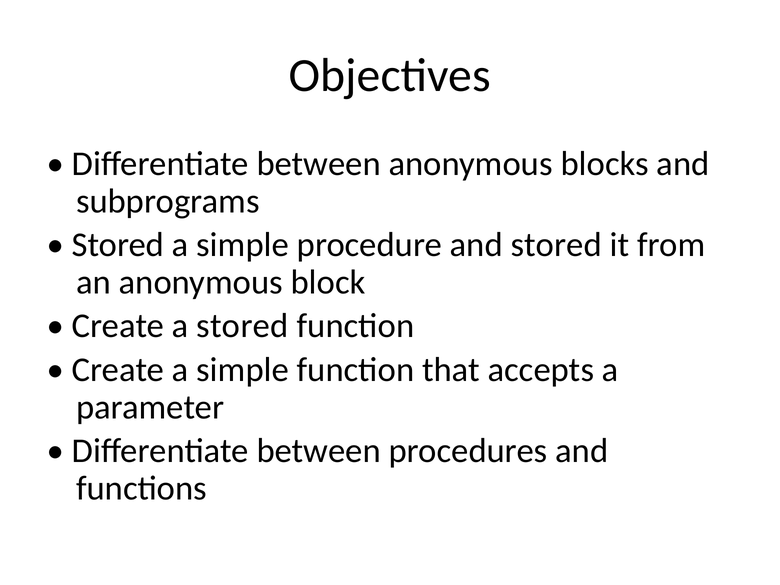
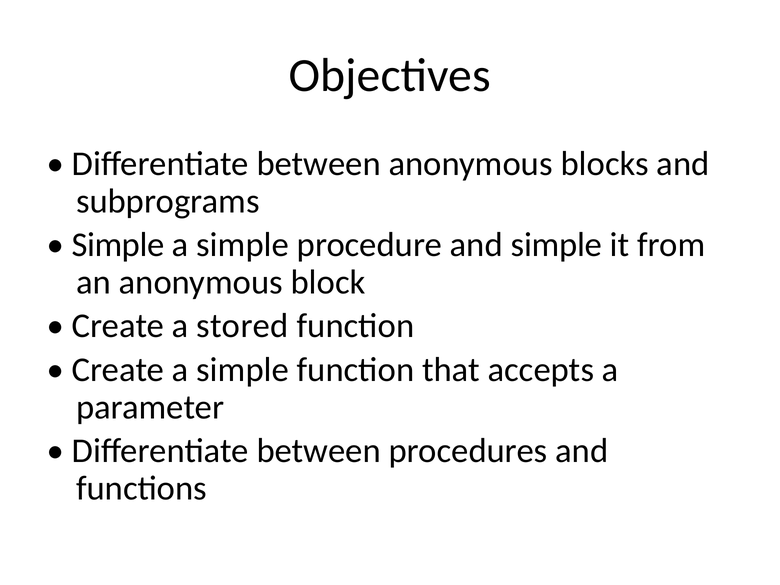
Stored at (118, 245): Stored -> Simple
and stored: stored -> simple
